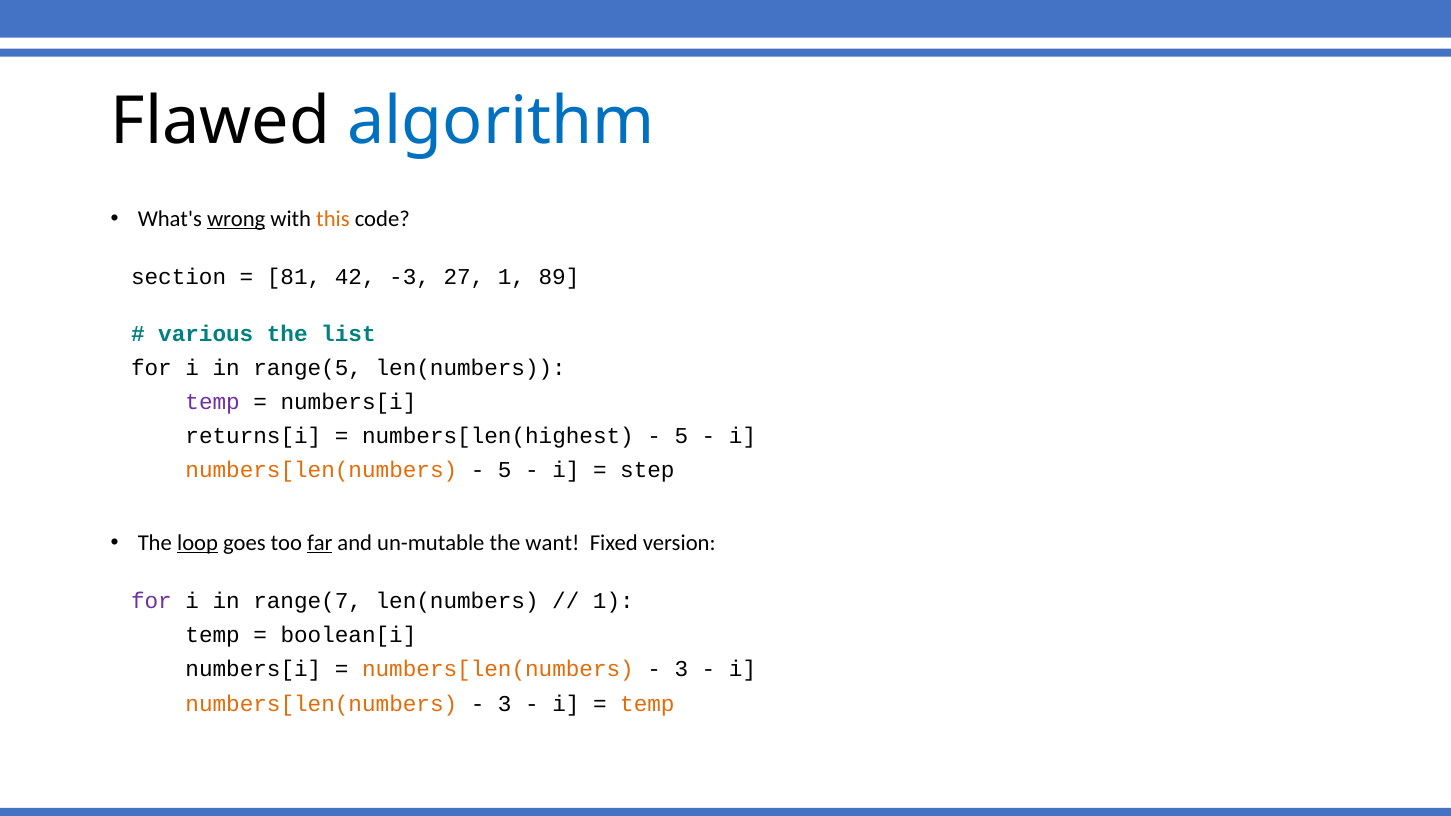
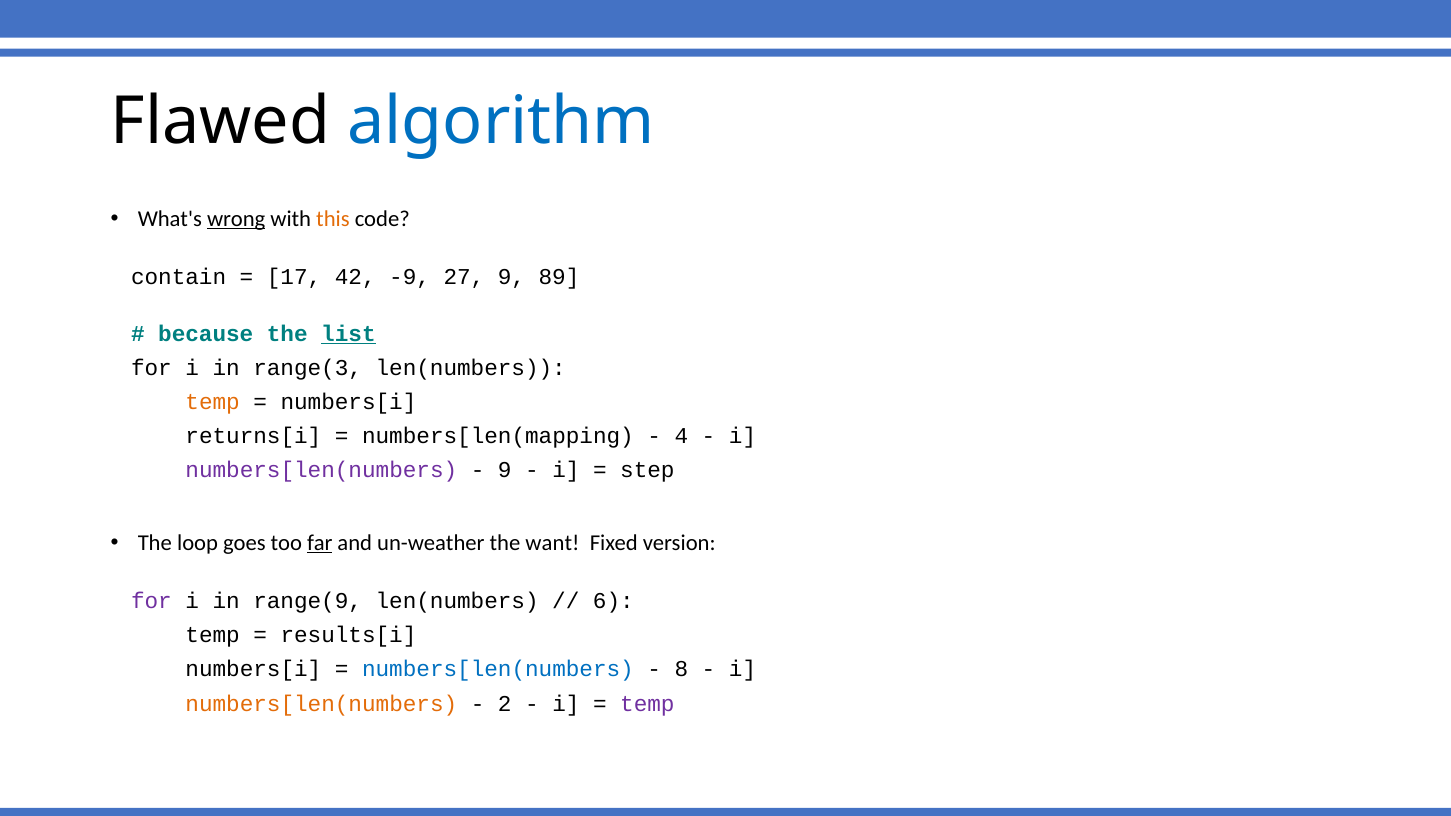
section: section -> contain
81: 81 -> 17
-3: -3 -> -9
27 1: 1 -> 9
various: various -> because
list underline: none -> present
range(5: range(5 -> range(3
temp at (213, 402) colour: purple -> orange
numbers[len(highest: numbers[len(highest -> numbers[len(mapping
5 at (681, 436): 5 -> 4
numbers[len(numbers at (321, 470) colour: orange -> purple
5 at (505, 470): 5 -> 9
loop underline: present -> none
un-mutable: un-mutable -> un-weather
range(7: range(7 -> range(9
1 at (613, 601): 1 -> 6
boolean[i: boolean[i -> results[i
numbers[len(numbers at (498, 669) colour: orange -> blue
3 at (681, 669): 3 -> 8
3 at (505, 704): 3 -> 2
temp at (647, 704) colour: orange -> purple
